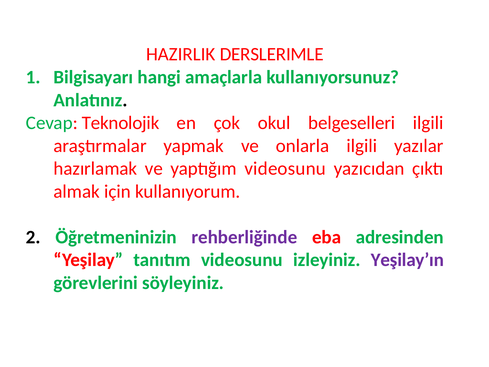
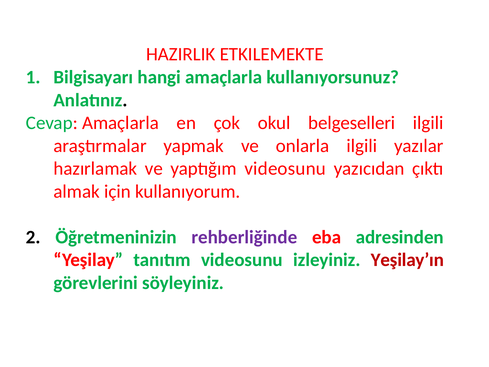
DERSLERIMLE: DERSLERIMLE -> ETKILEMEKTE
Cevap Teknolojik: Teknolojik -> Amaçlarla
Yeşilay’ın colour: purple -> red
